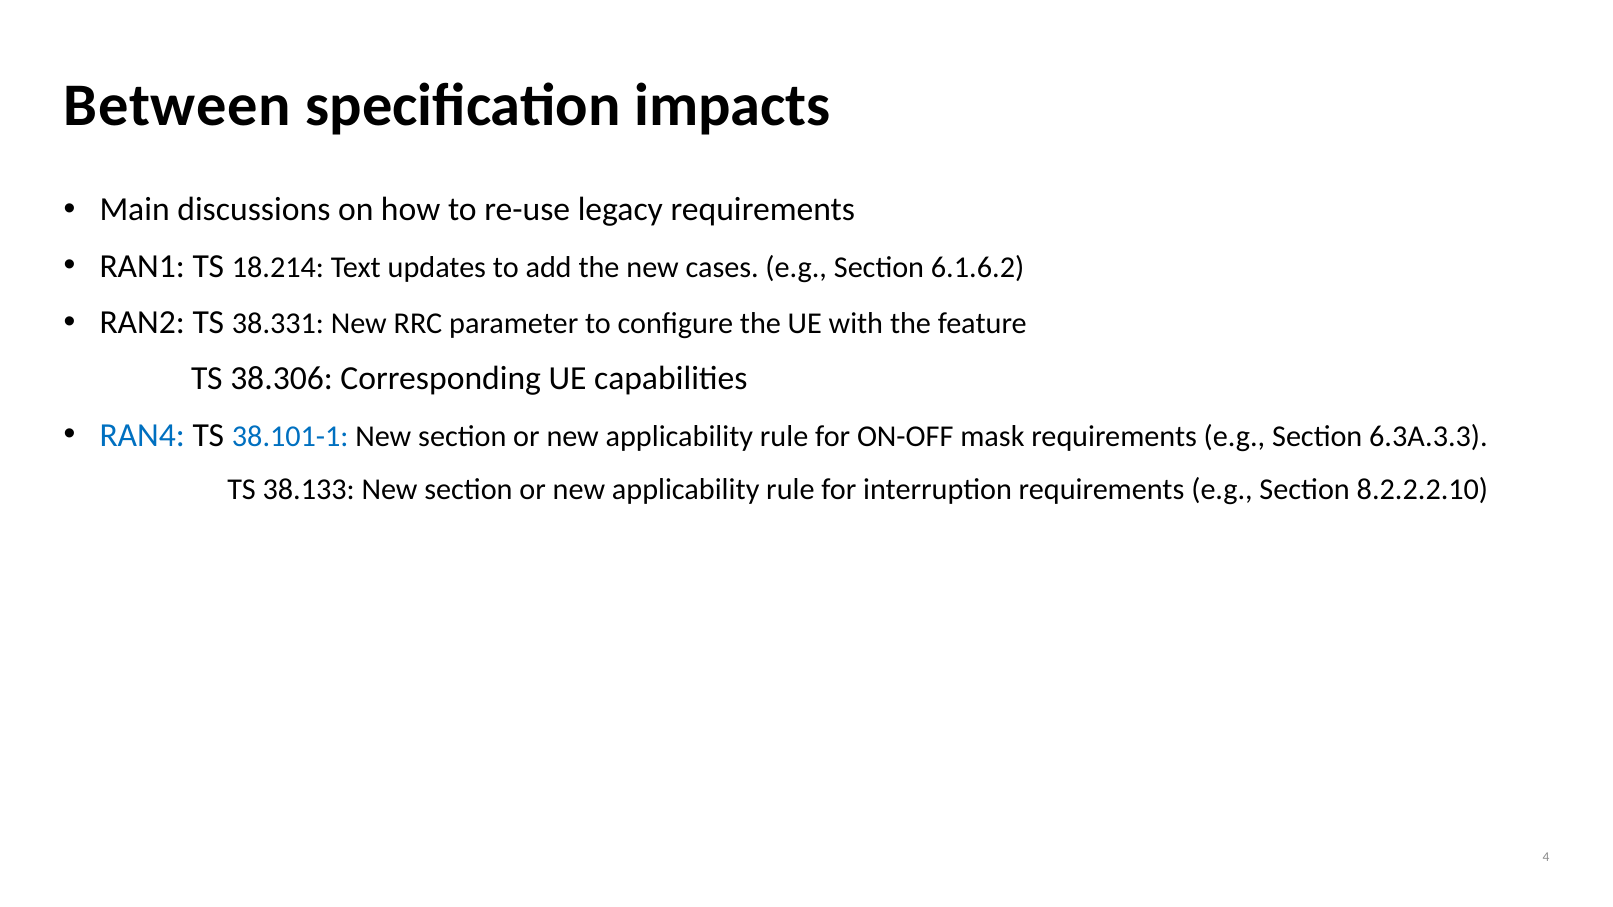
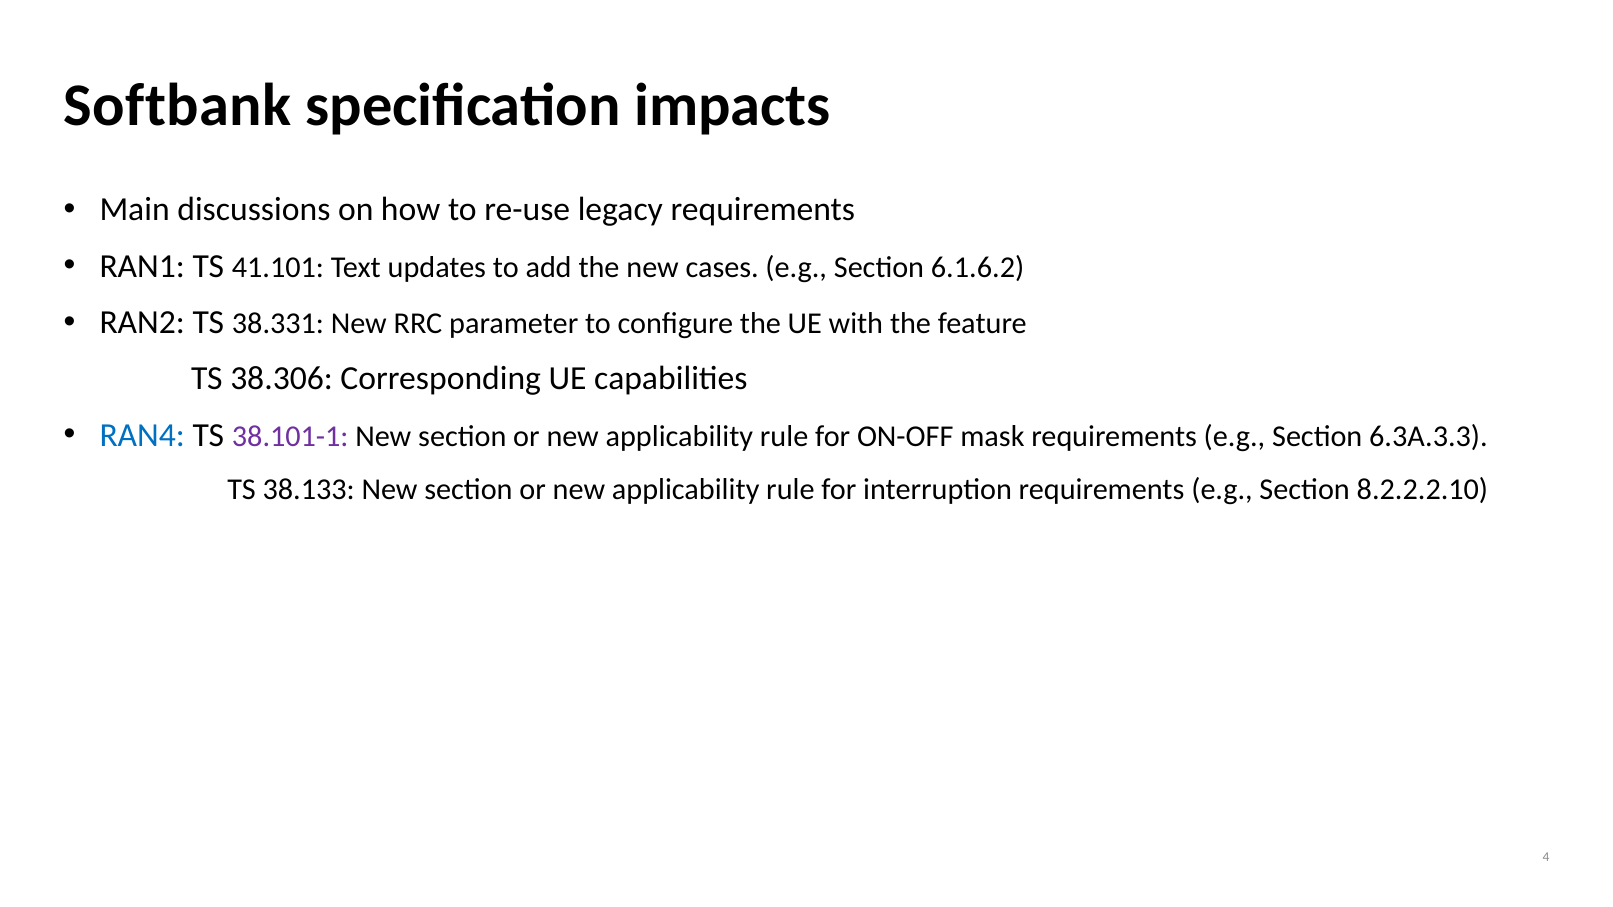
Between: Between -> Softbank
18.214: 18.214 -> 41.101
38.101-1 colour: blue -> purple
